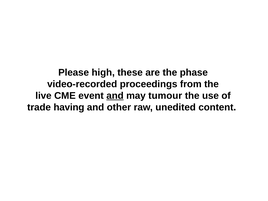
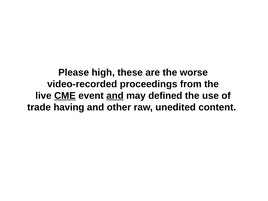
phase: phase -> worse
CME underline: none -> present
tumour: tumour -> defined
